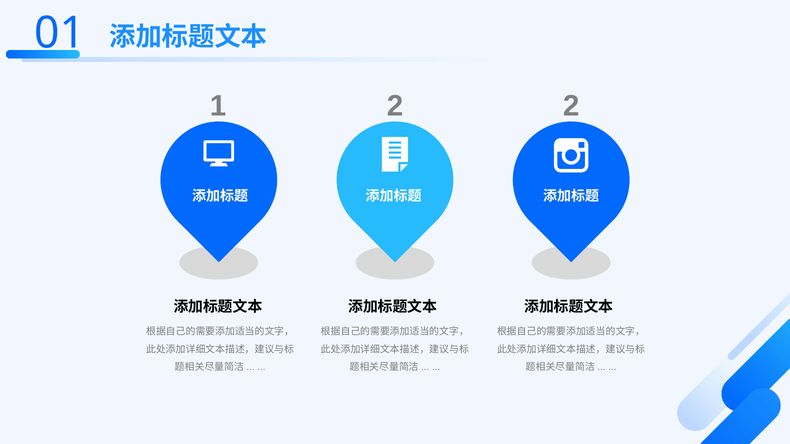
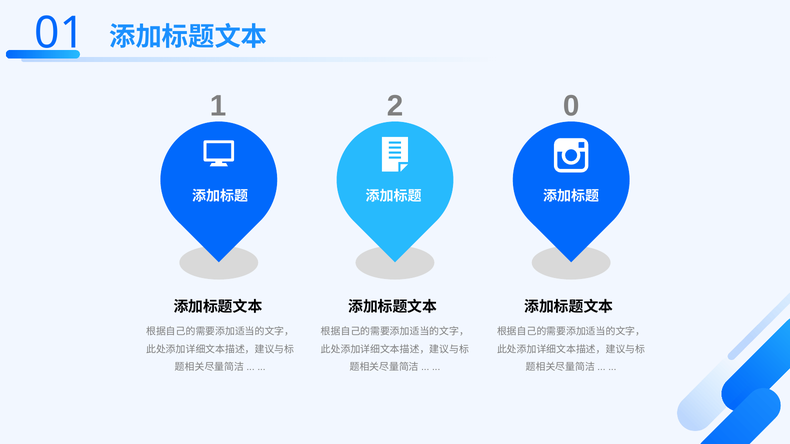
2 2: 2 -> 0
